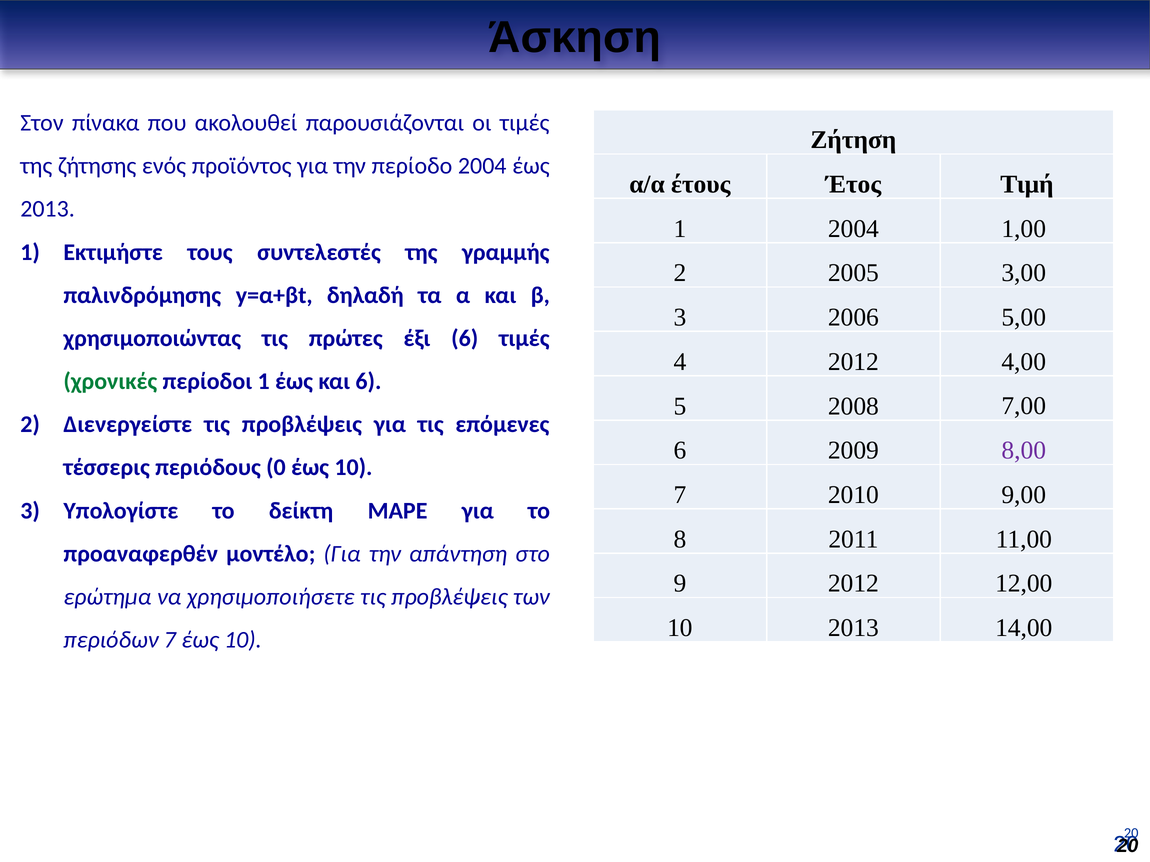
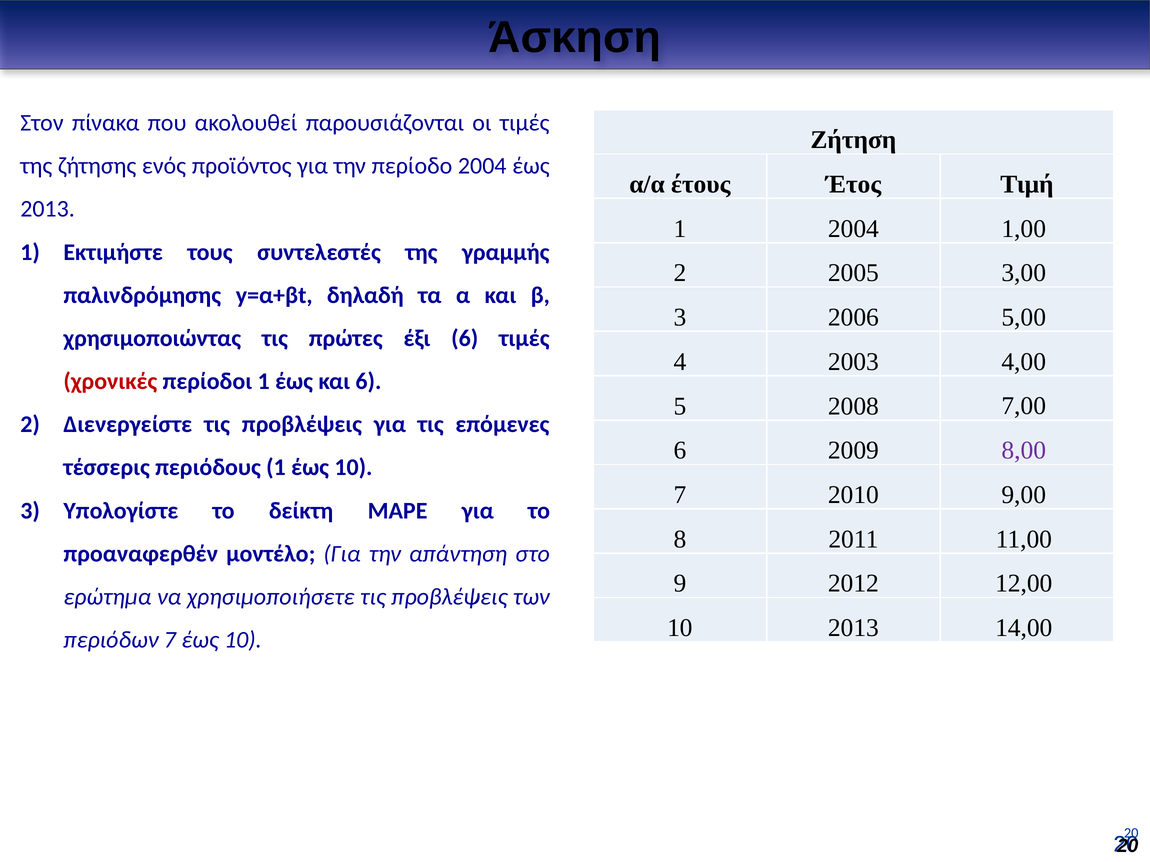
4 2012: 2012 -> 2003
χρονικές colour: green -> red
περιόδους 0: 0 -> 1
